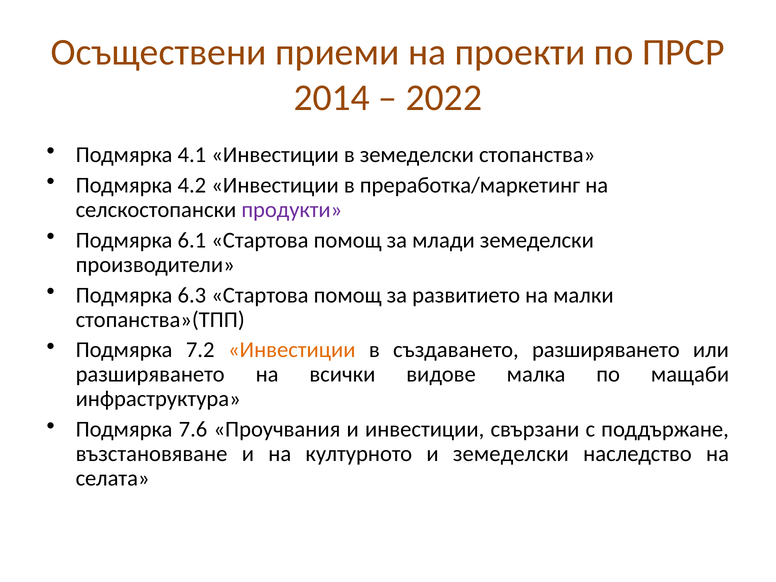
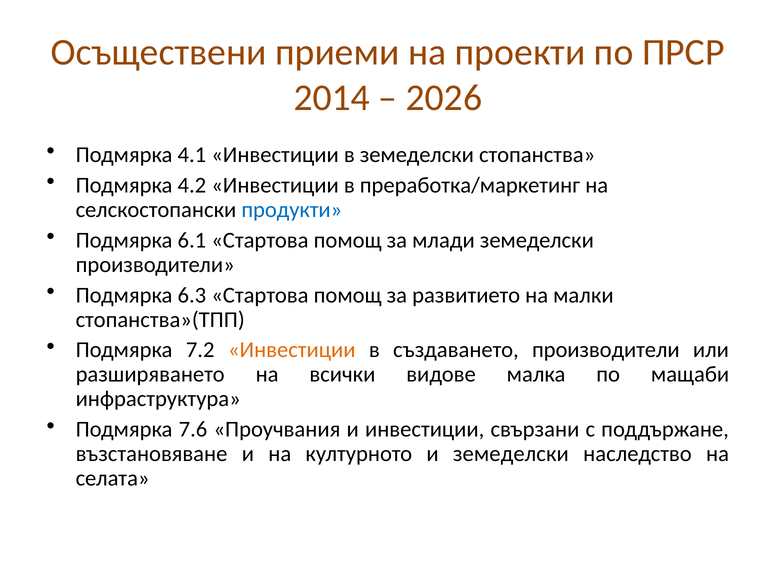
2022: 2022 -> 2026
продукти colour: purple -> blue
създаването разширяването: разширяването -> производители
